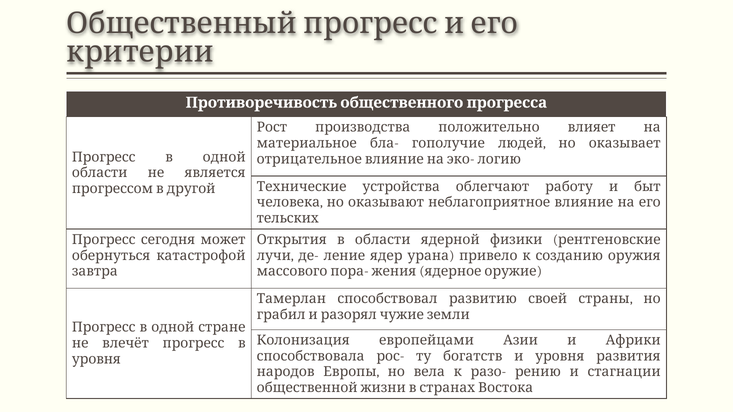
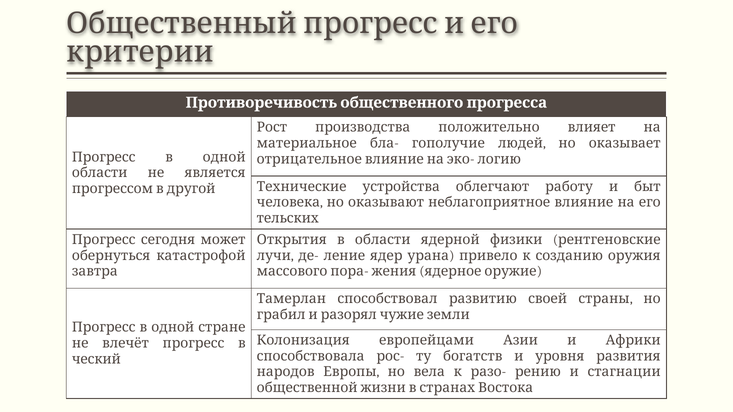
уровня at (96, 359): уровня -> ческий
